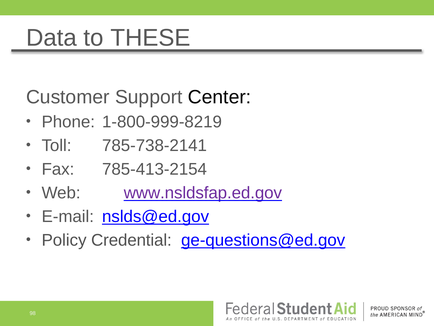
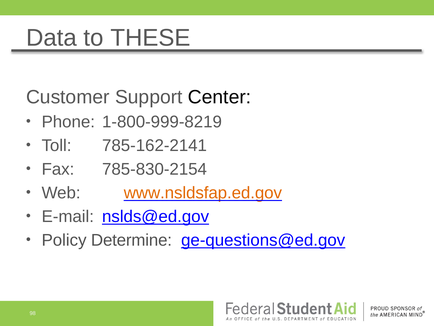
785-738-2141: 785-738-2141 -> 785-162-2141
785-413-2154: 785-413-2154 -> 785-830-2154
www.nsldsfap.ed.gov colour: purple -> orange
Credential: Credential -> Determine
